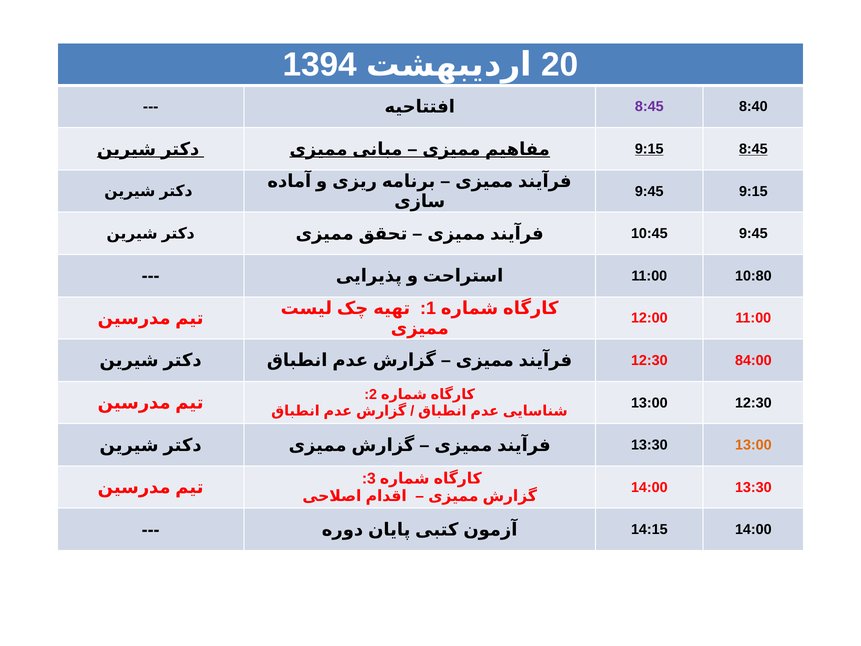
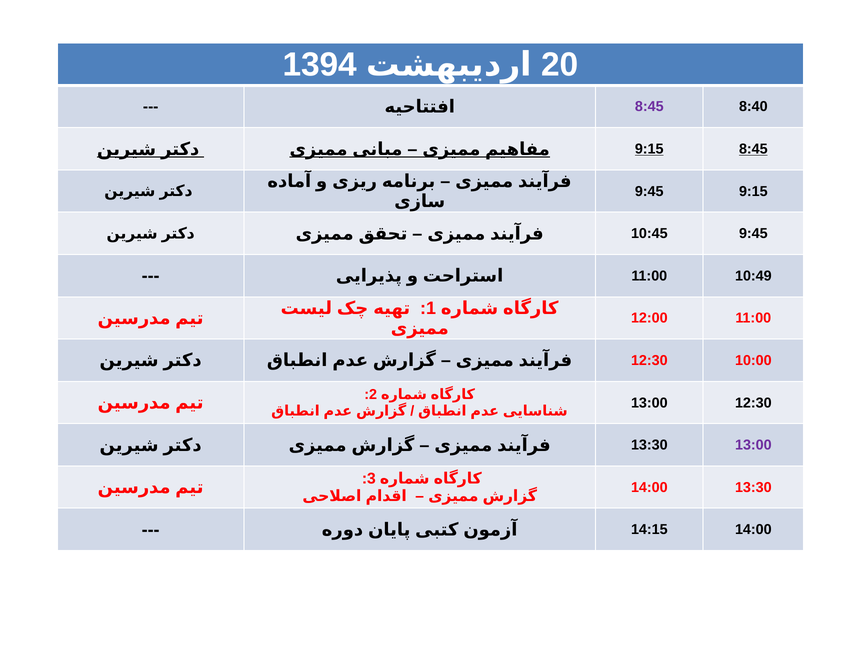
10:80: 10:80 -> 10:49
84:00: 84:00 -> 10:00
13:00 at (753, 445) colour: orange -> purple
